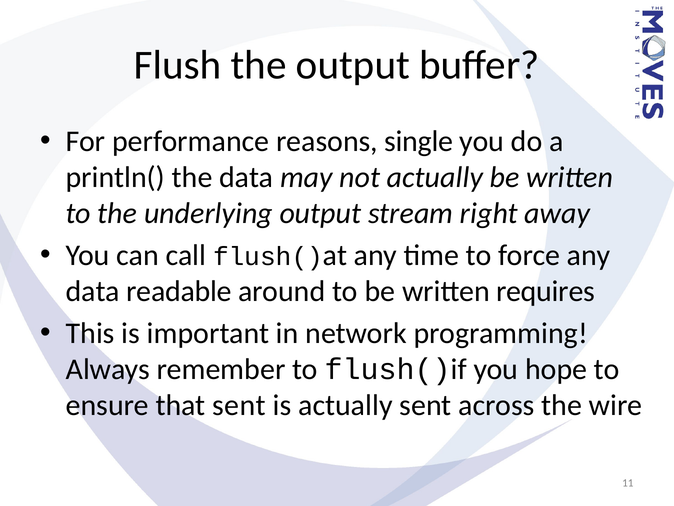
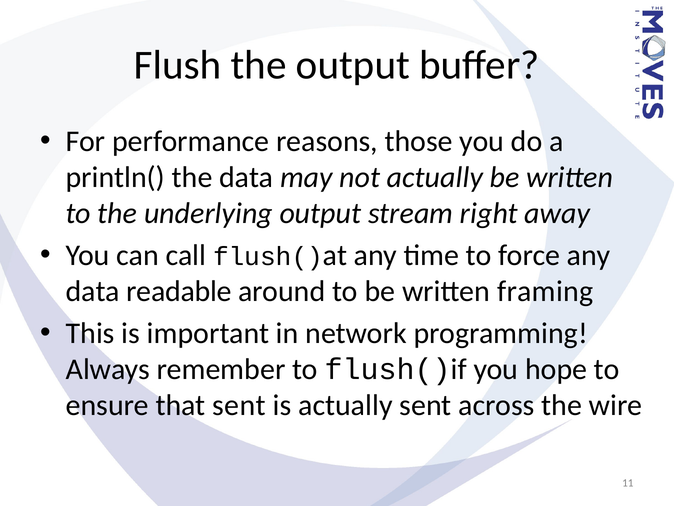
single: single -> those
requires: requires -> framing
